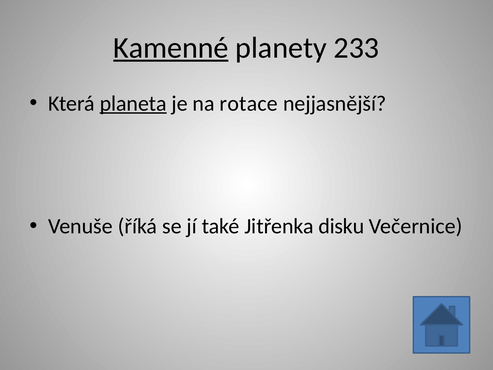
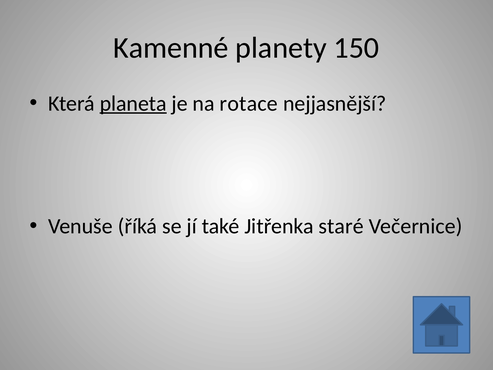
Kamenné underline: present -> none
233: 233 -> 150
disku: disku -> staré
